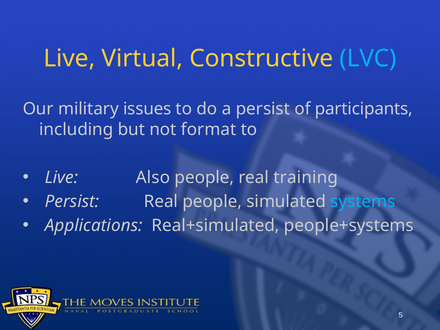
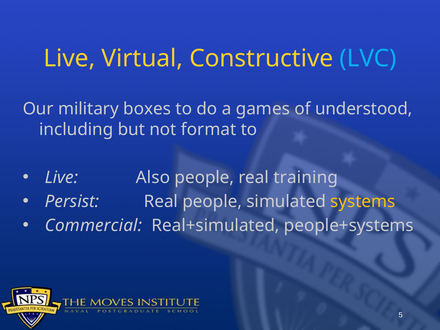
issues: issues -> boxes
a persist: persist -> games
participants: participants -> understood
systems colour: light blue -> yellow
Applications: Applications -> Commercial
